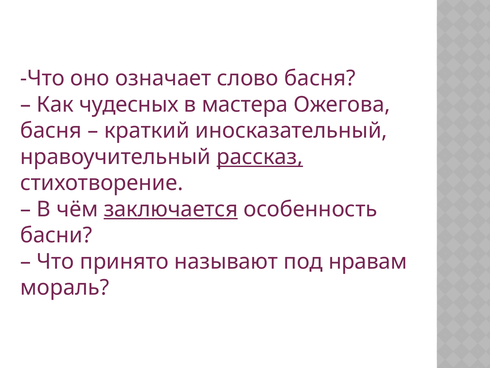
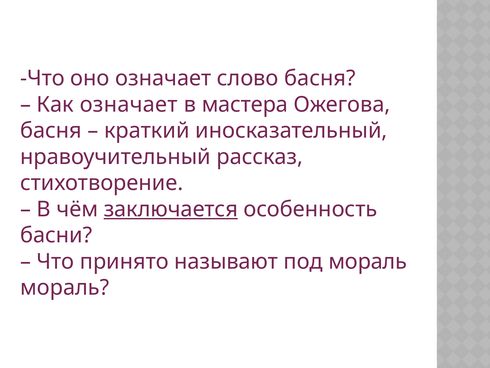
Как чудесных: чудесных -> означает
рассказ underline: present -> none
под нравам: нравам -> мораль
